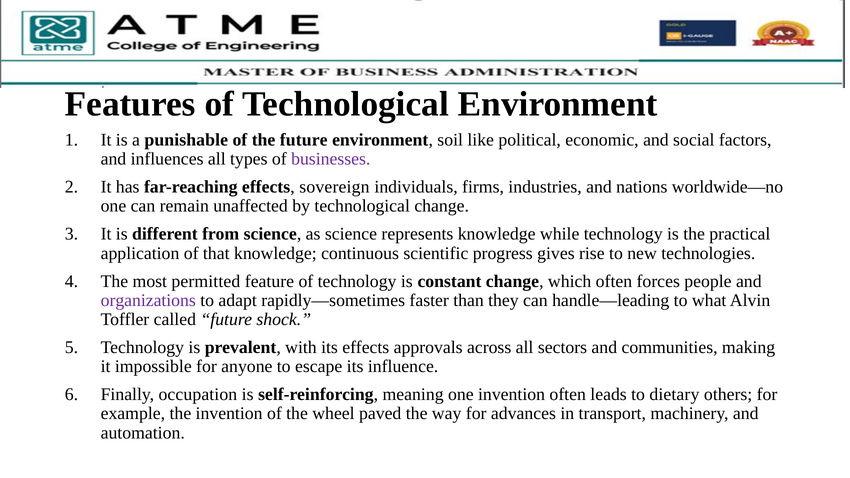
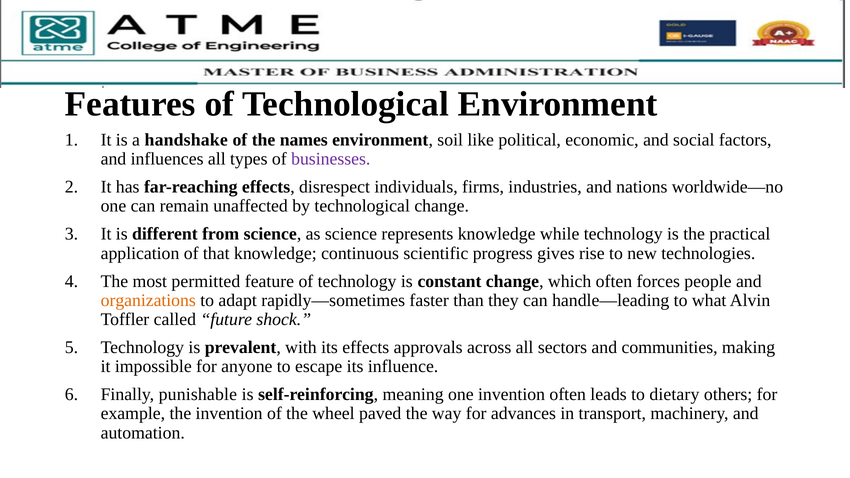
punishable: punishable -> handshake
the future: future -> names
sovereign: sovereign -> disrespect
organizations colour: purple -> orange
occupation: occupation -> punishable
